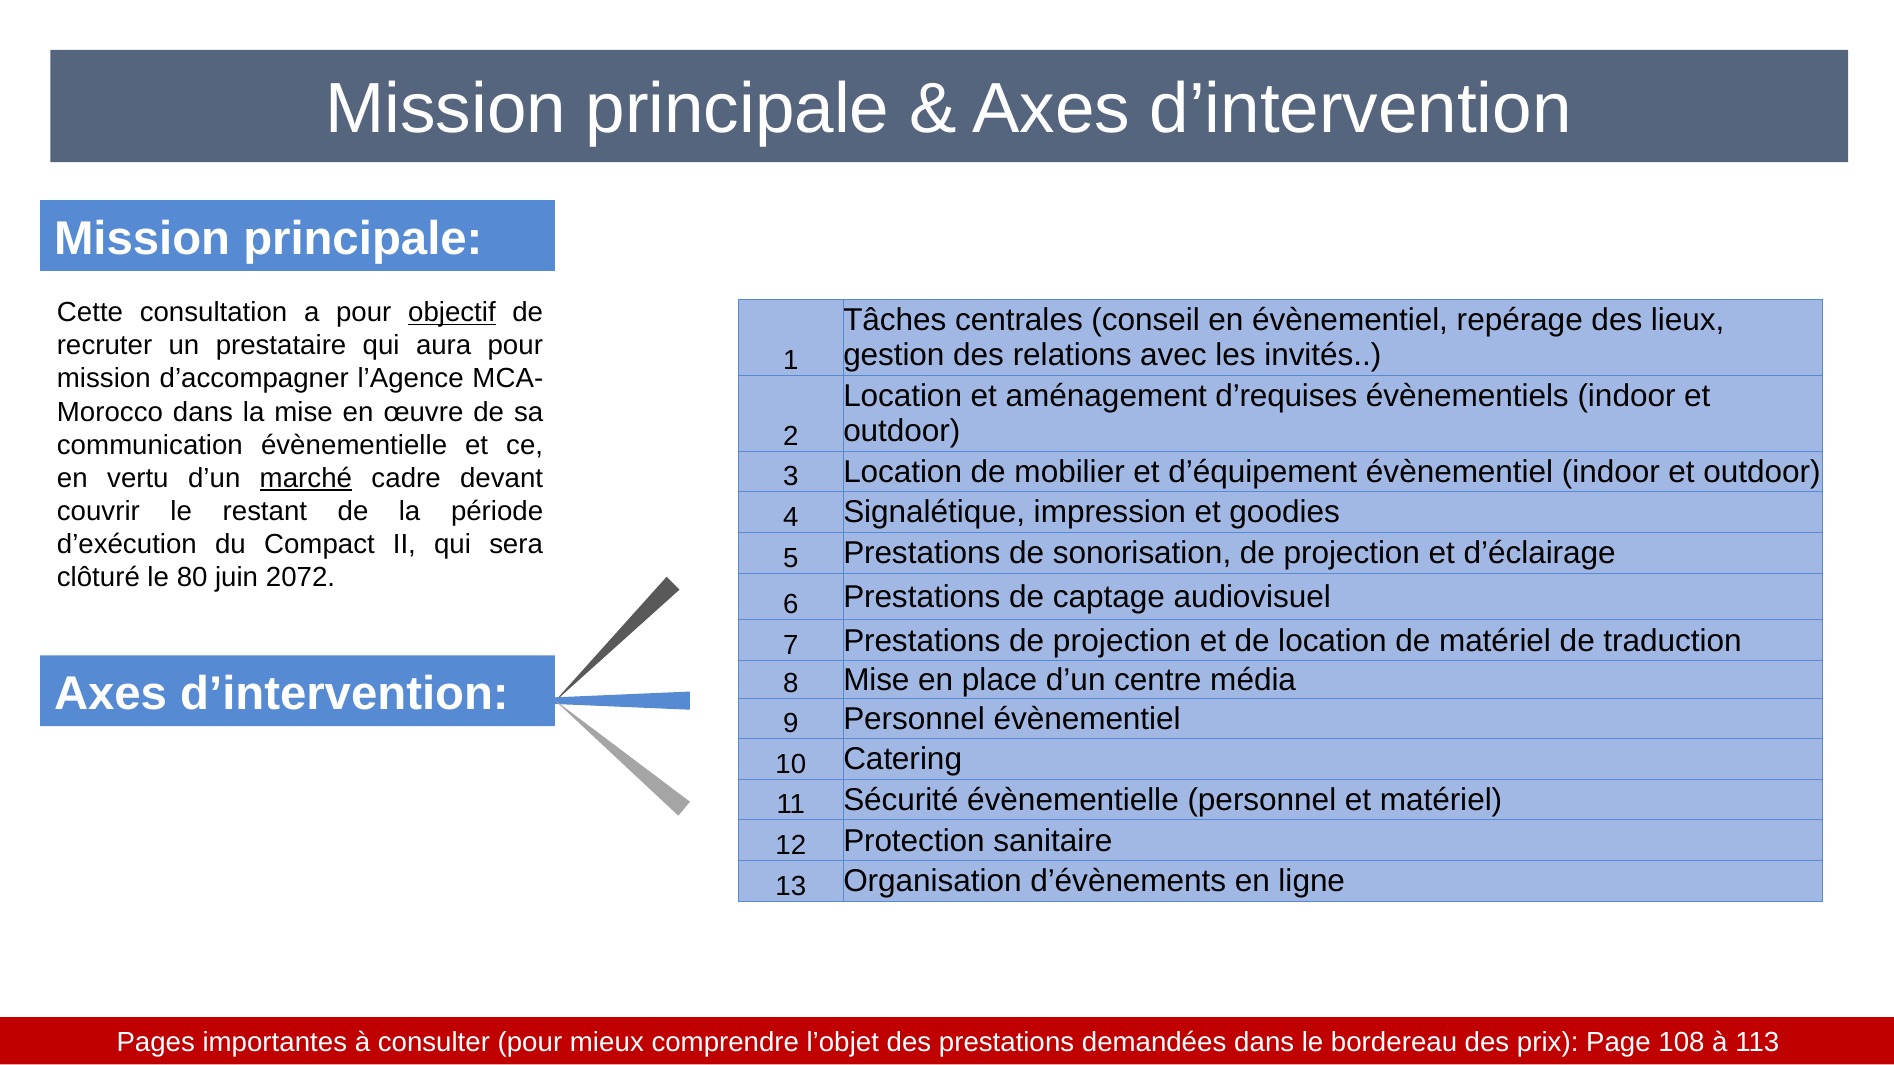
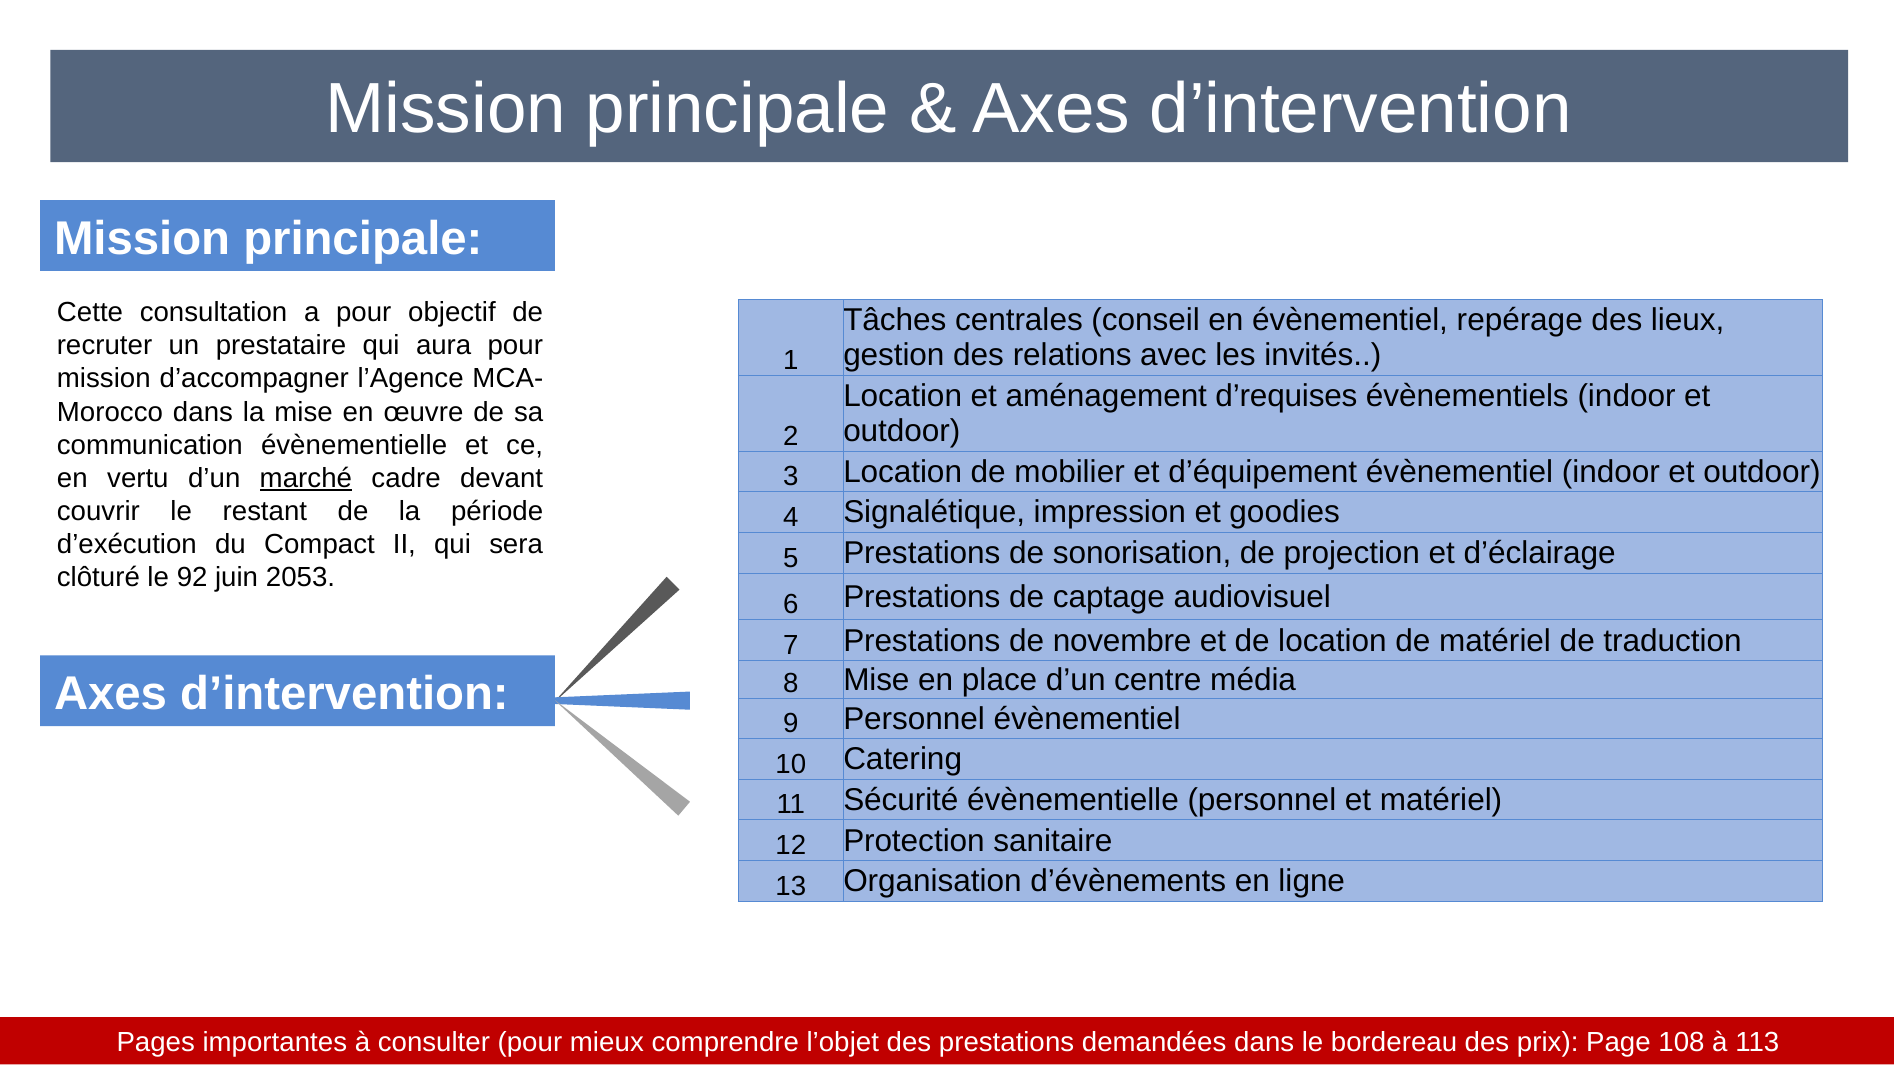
objectif underline: present -> none
80: 80 -> 92
2072: 2072 -> 2053
Prestations de projection: projection -> novembre
